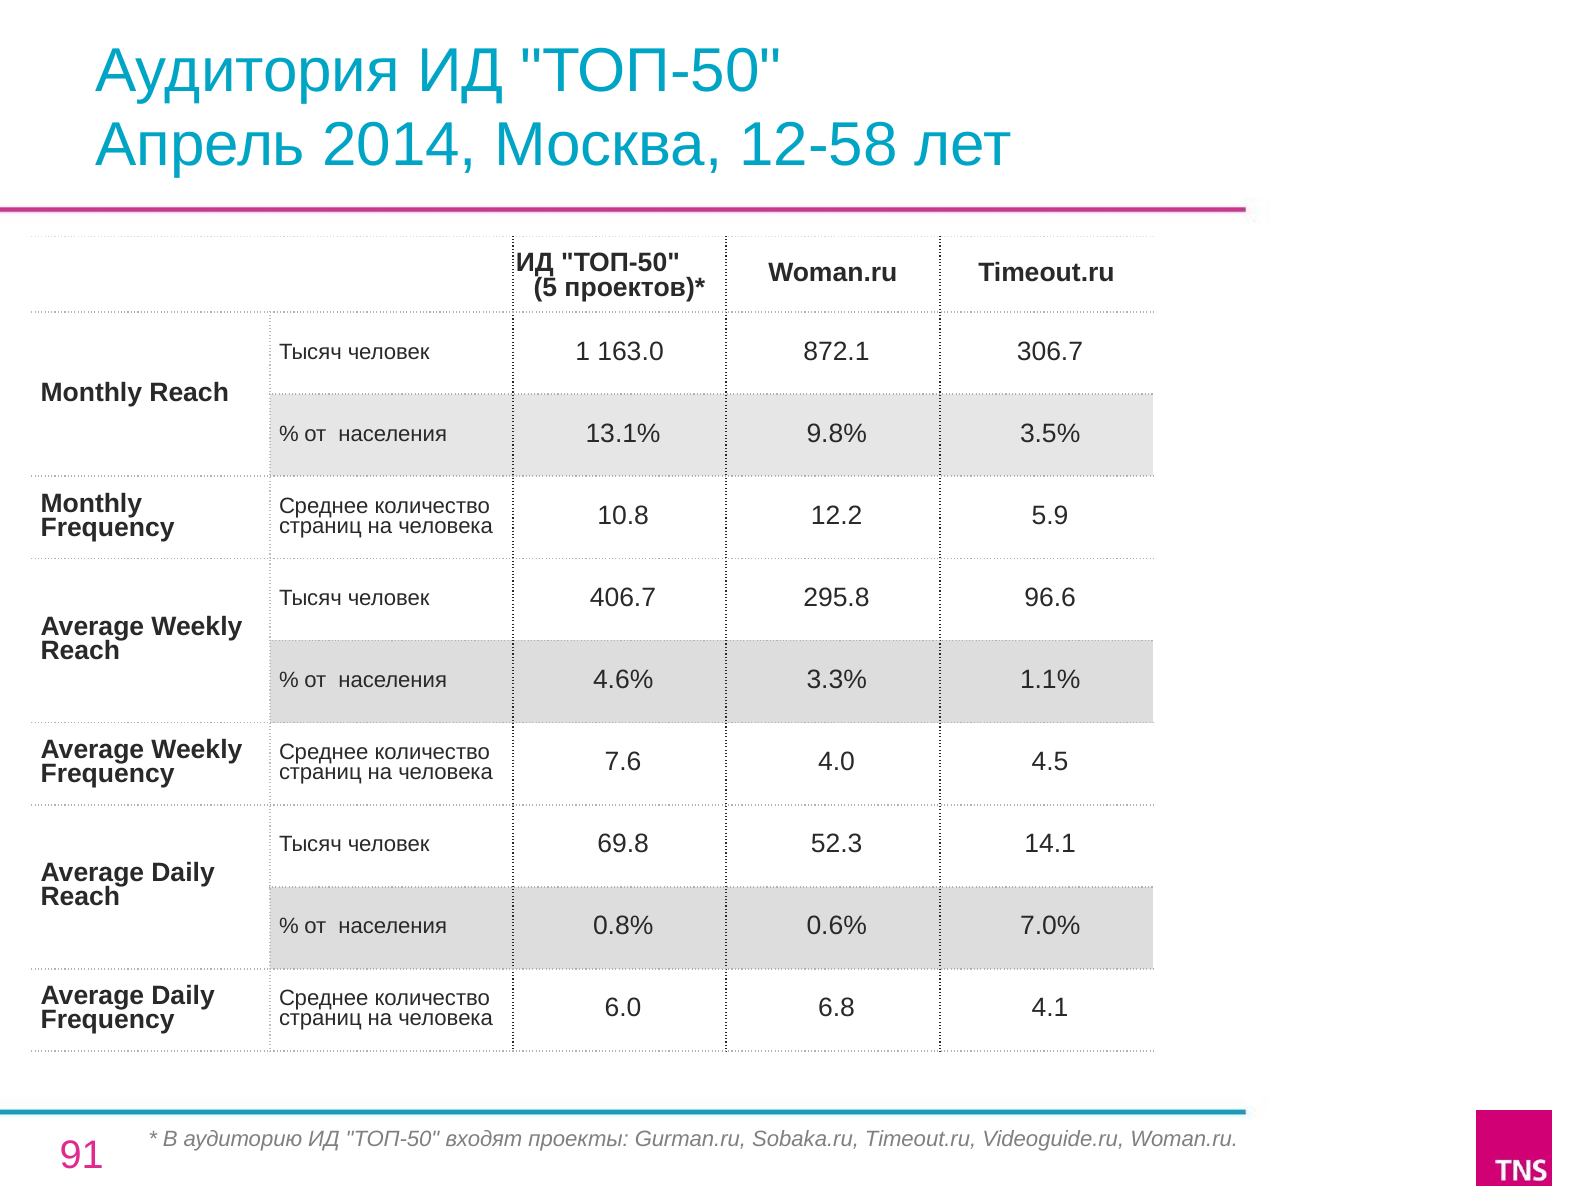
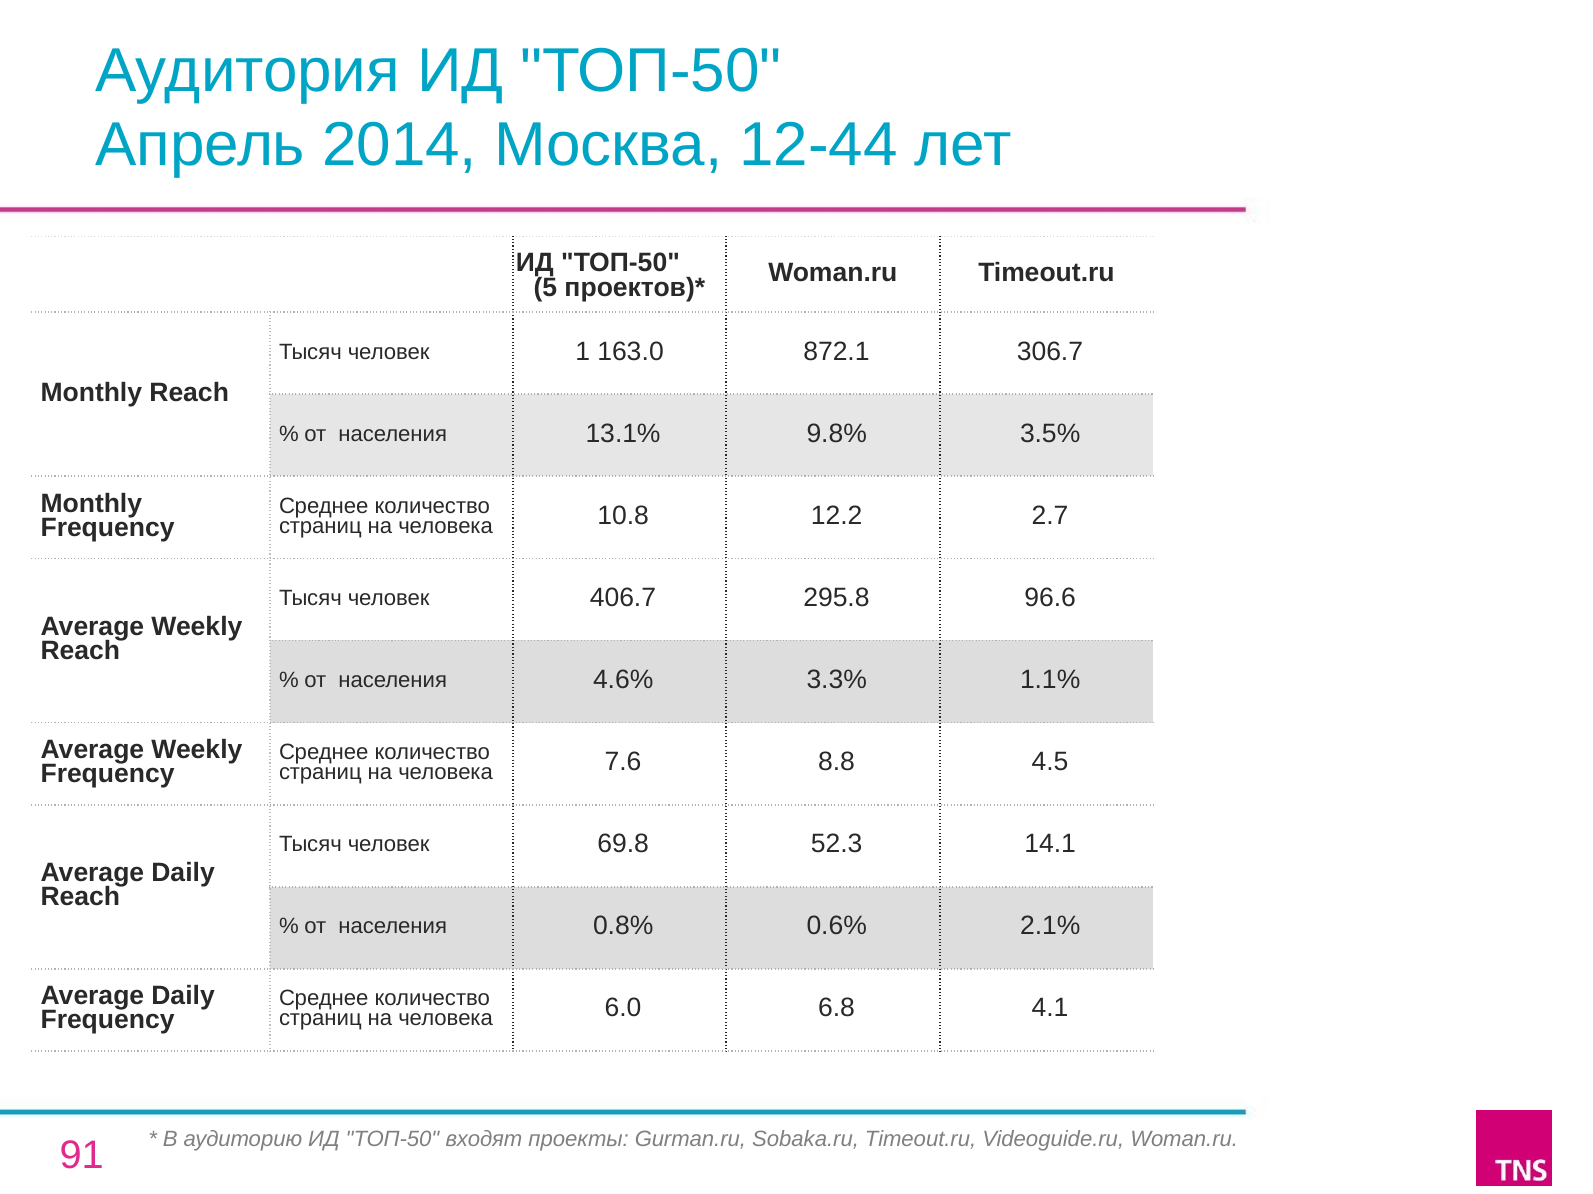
12-58: 12-58 -> 12-44
5.9: 5.9 -> 2.7
4.0: 4.0 -> 8.8
7.0%: 7.0% -> 2.1%
